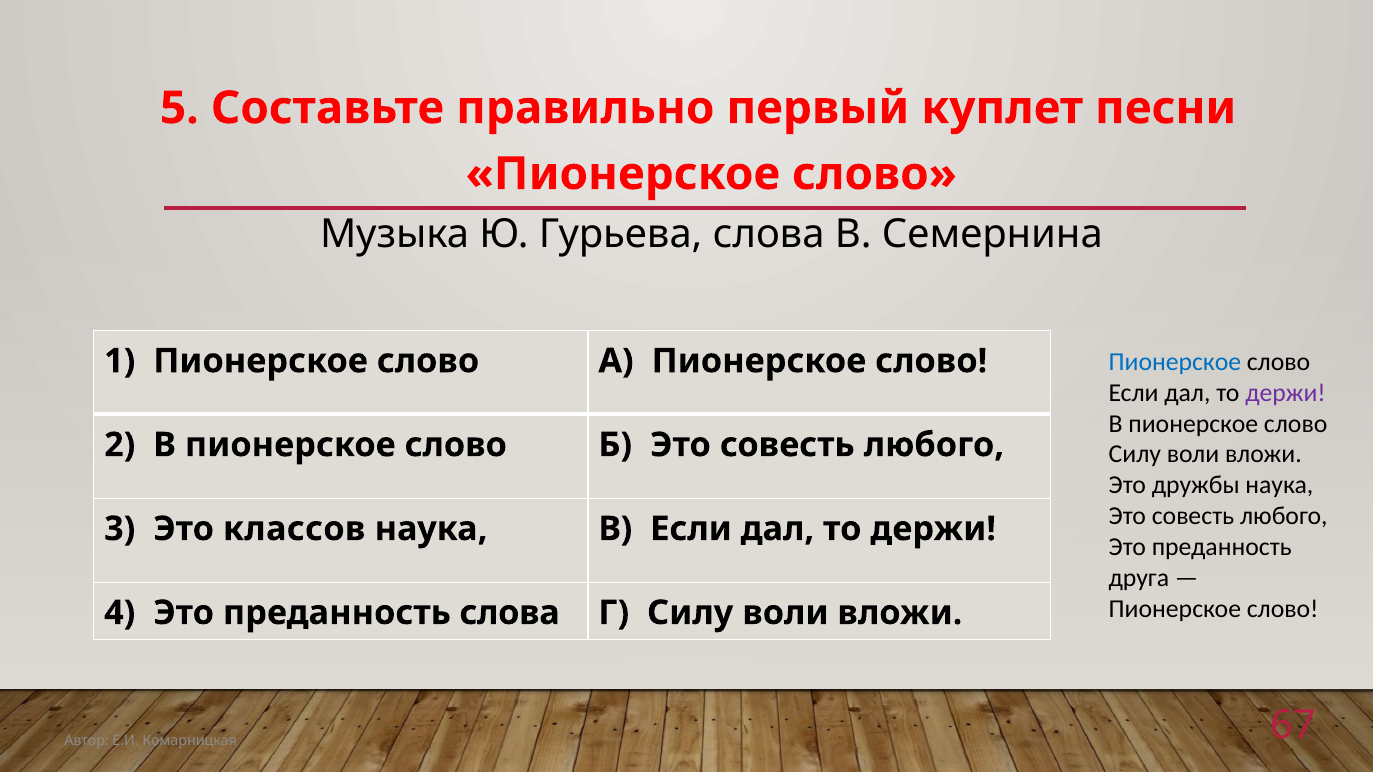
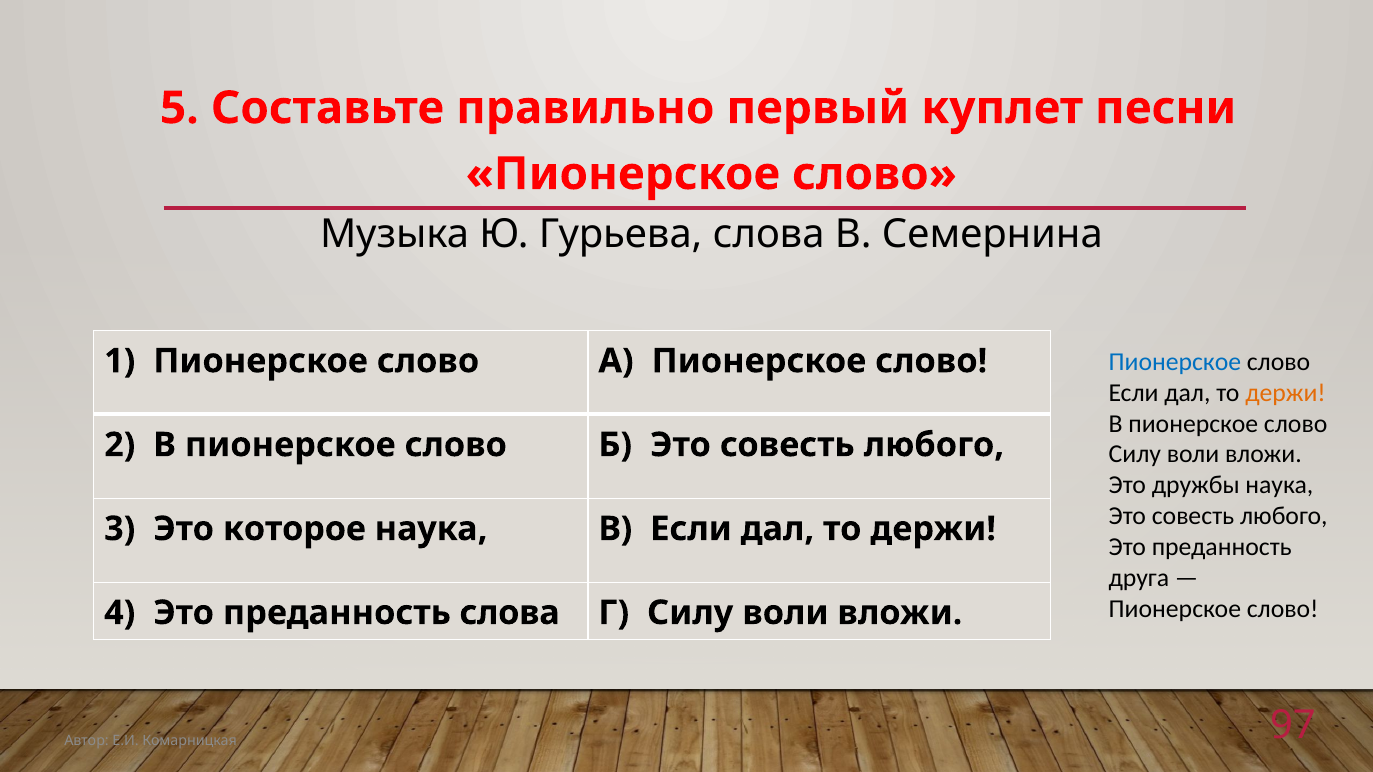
держи at (1286, 393) colour: purple -> orange
классов: классов -> которое
67: 67 -> 97
